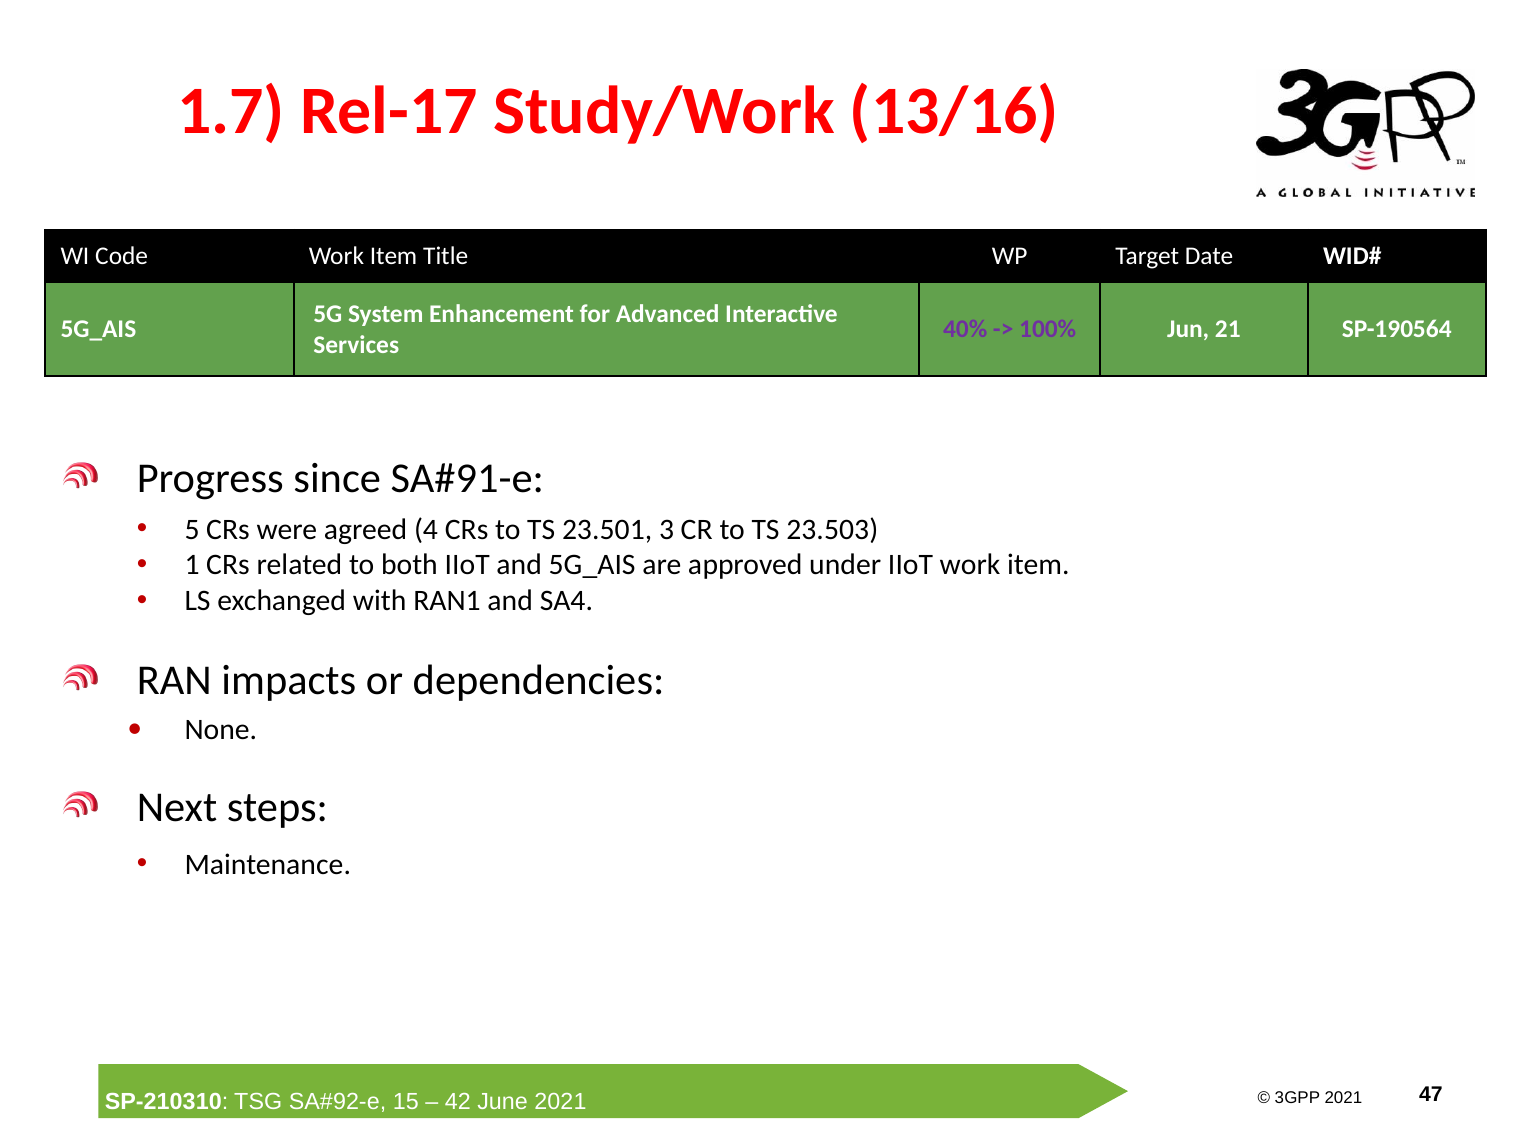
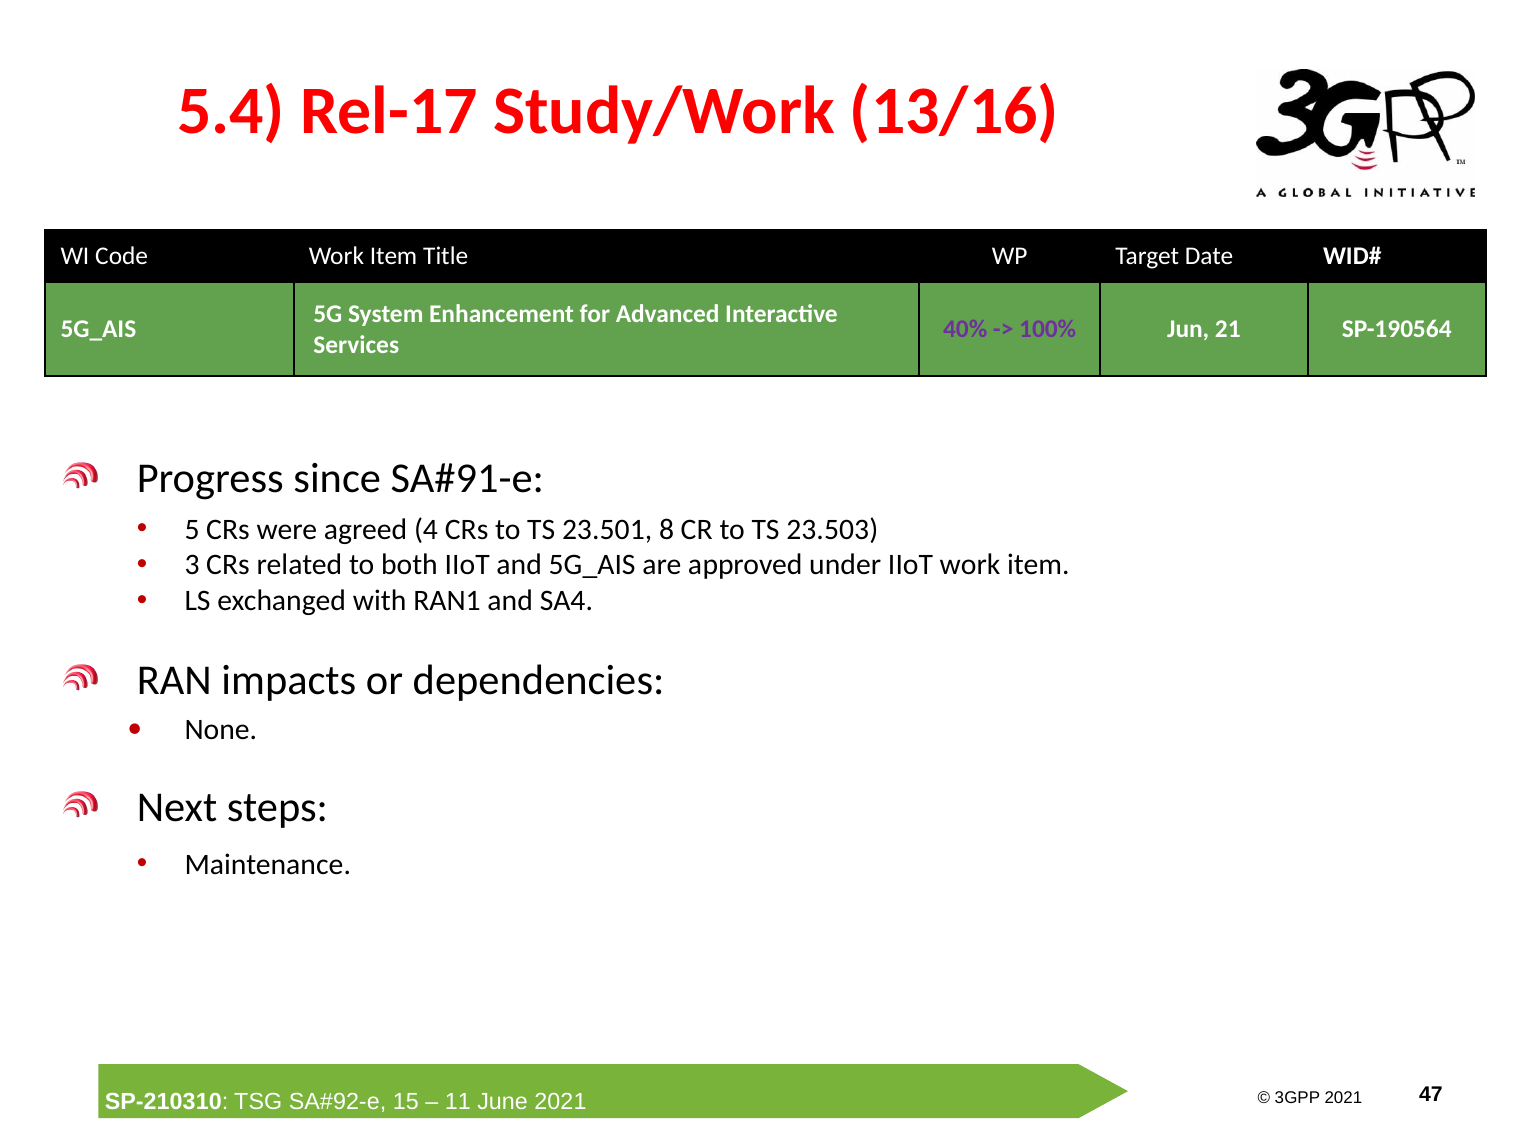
1.7: 1.7 -> 5.4
3: 3 -> 8
1: 1 -> 3
42: 42 -> 11
